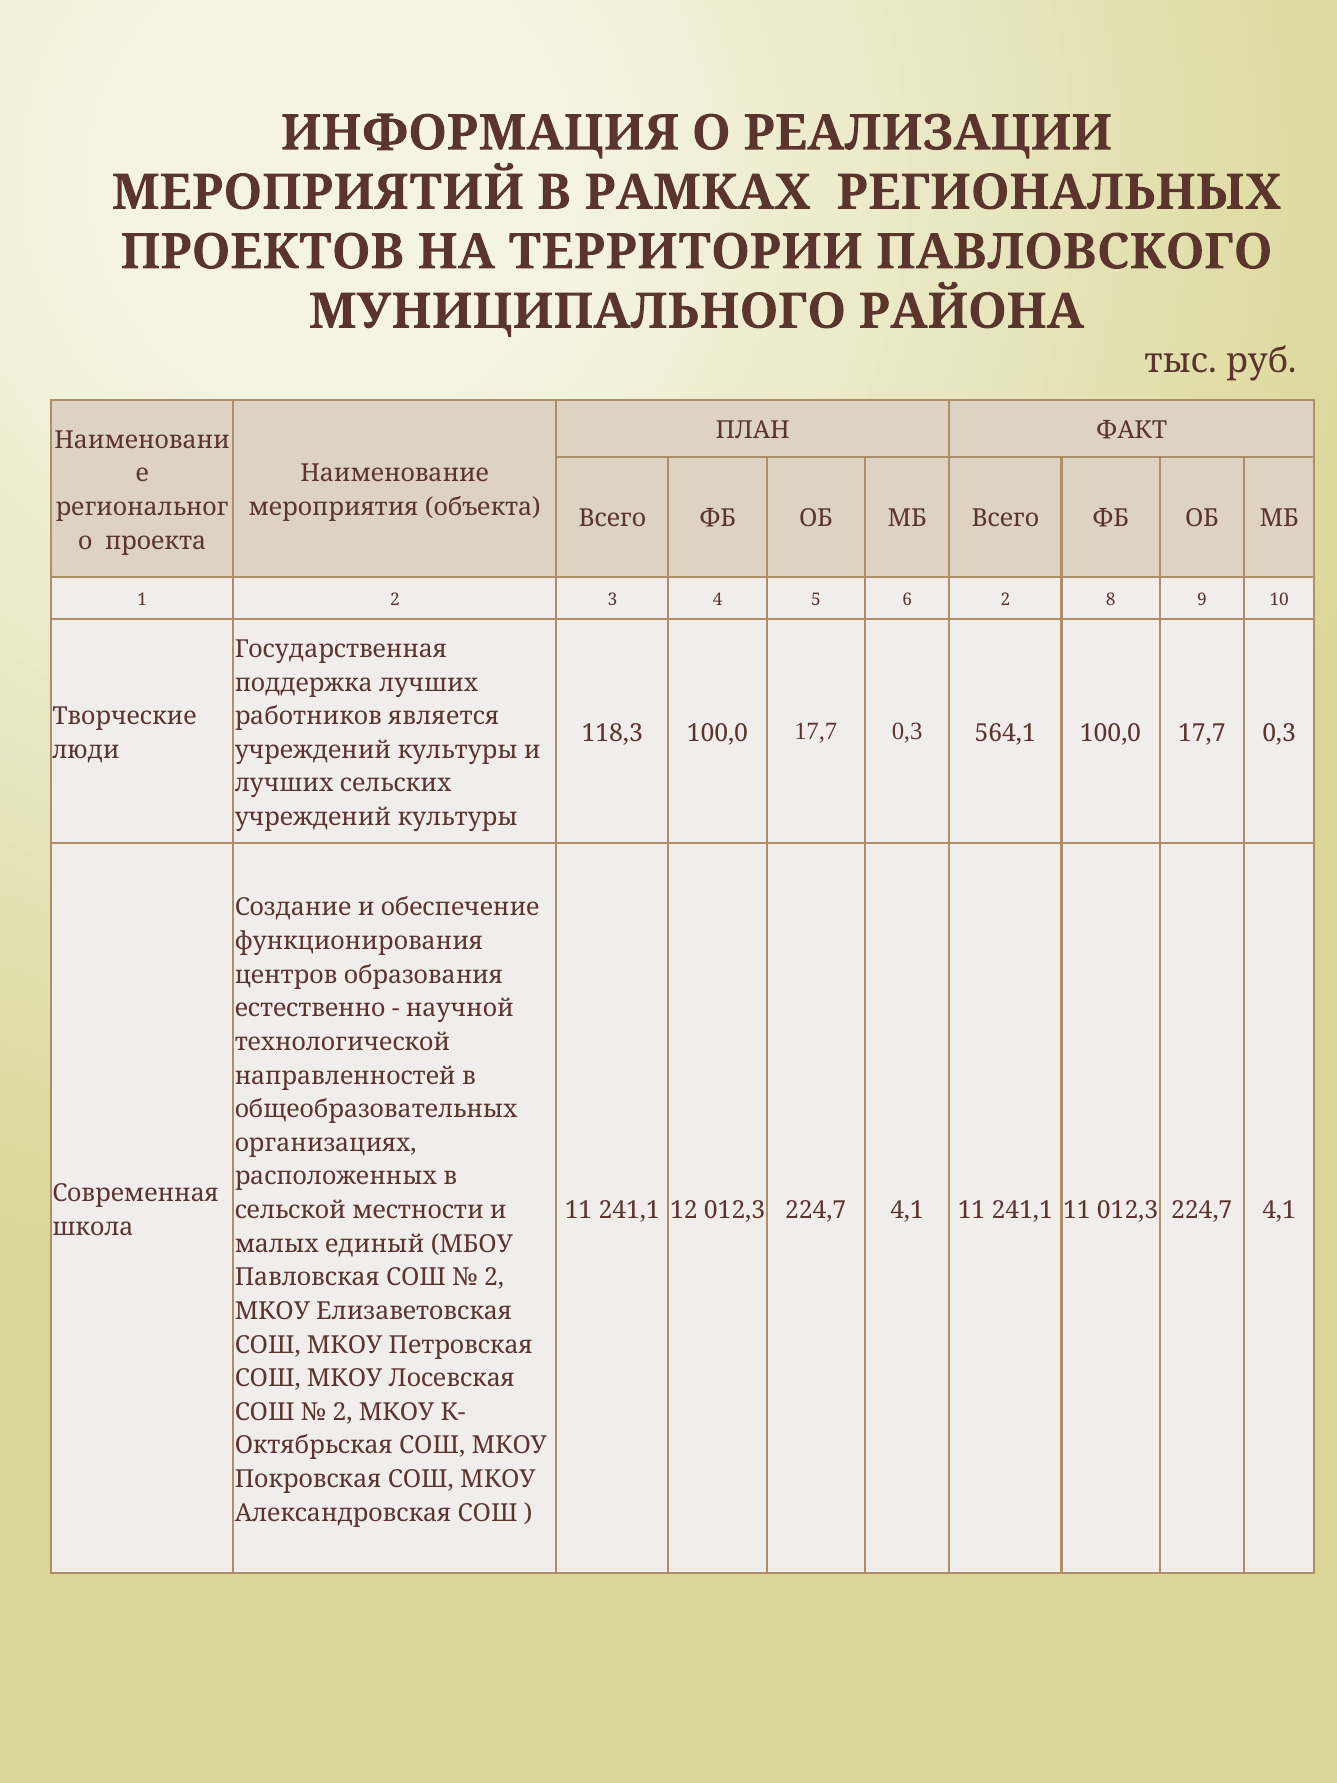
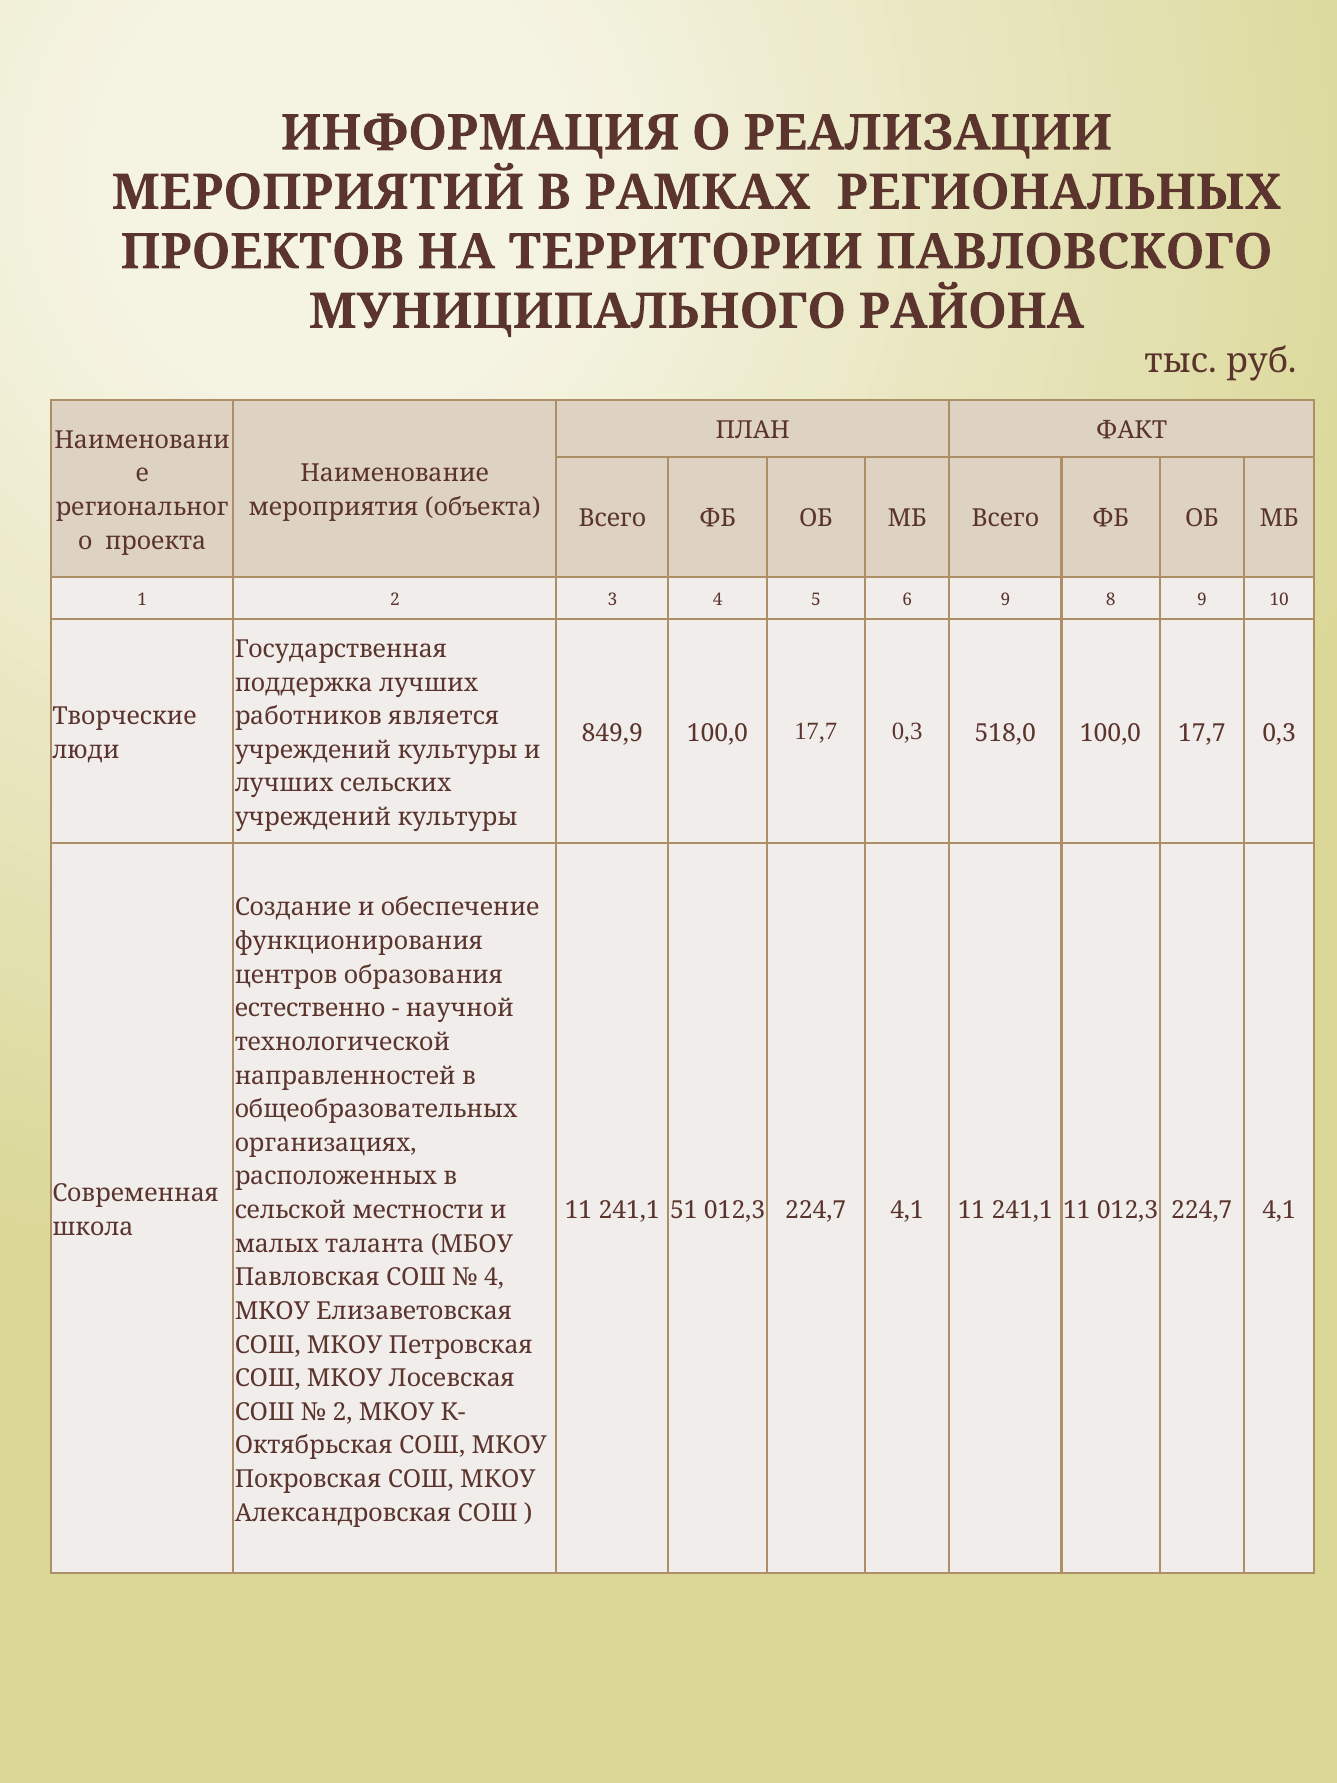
6 2: 2 -> 9
118,3: 118,3 -> 849,9
564,1: 564,1 -> 518,0
12: 12 -> 51
единый: единый -> таланта
2 at (494, 1277): 2 -> 4
